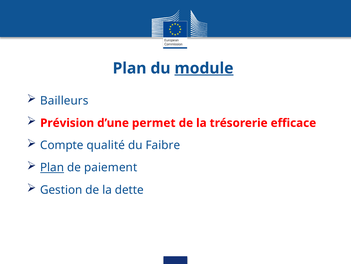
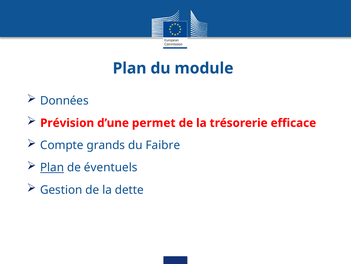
module underline: present -> none
Bailleurs: Bailleurs -> Données
qualité: qualité -> grands
paiement: paiement -> éventuels
